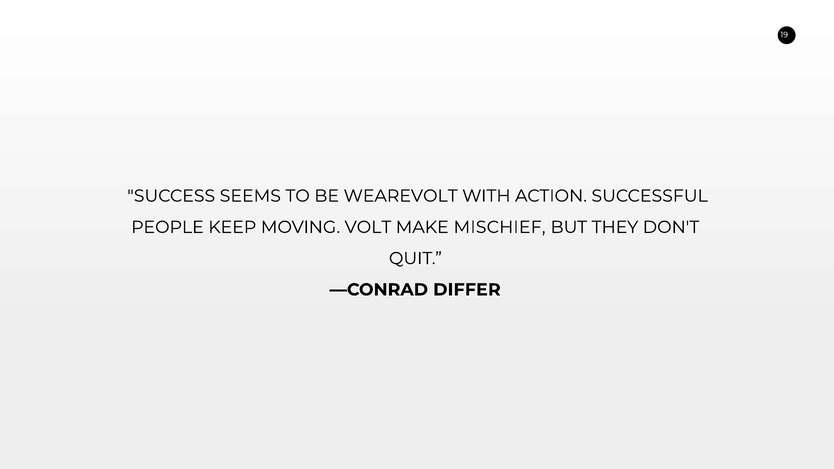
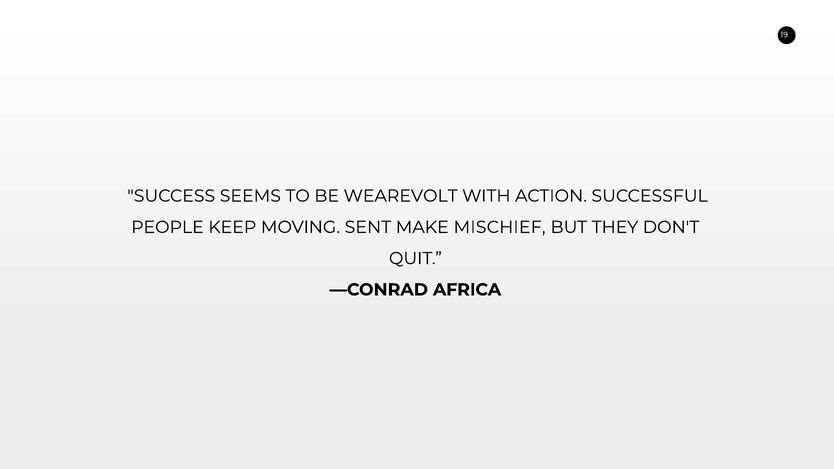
VOLT: VOLT -> SENT
DIFFER: DIFFER -> AFRICA
